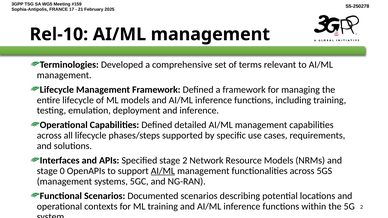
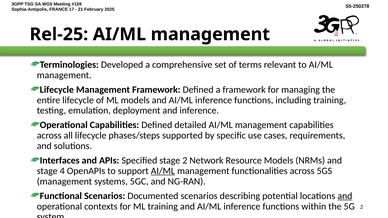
Rel-10: Rel-10 -> Rel-25
0: 0 -> 4
and at (345, 196) underline: none -> present
